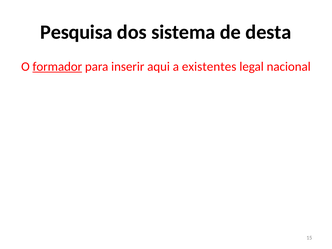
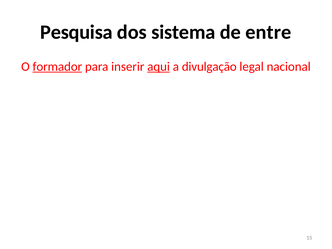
desta: desta -> entre
aqui underline: none -> present
existentes: existentes -> divulgação
